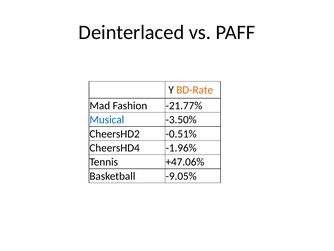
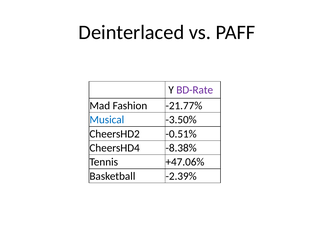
BD-Rate colour: orange -> purple
-1.96%: -1.96% -> -8.38%
-9.05%: -9.05% -> -2.39%
